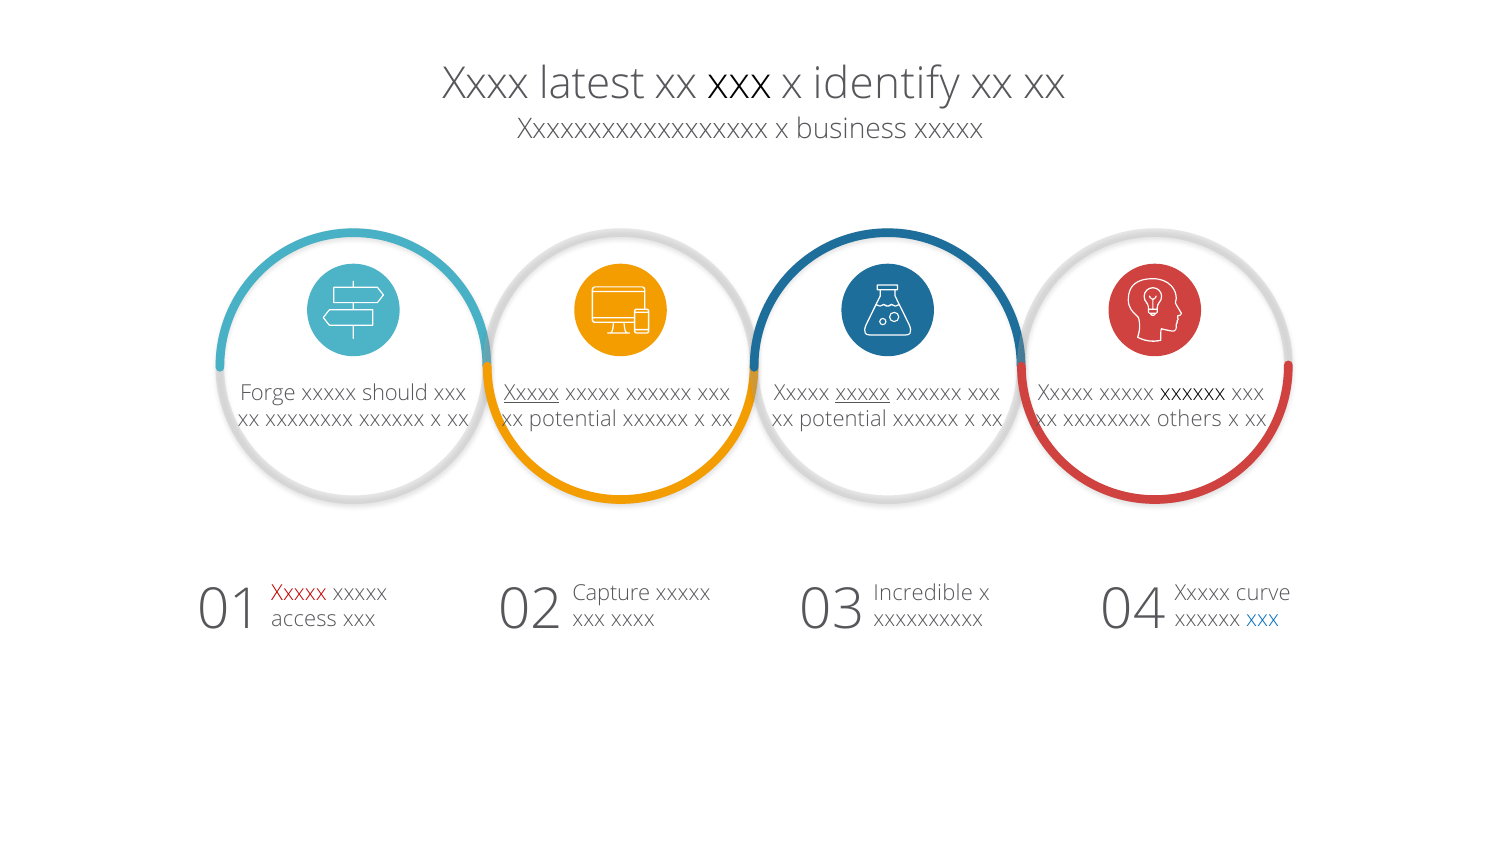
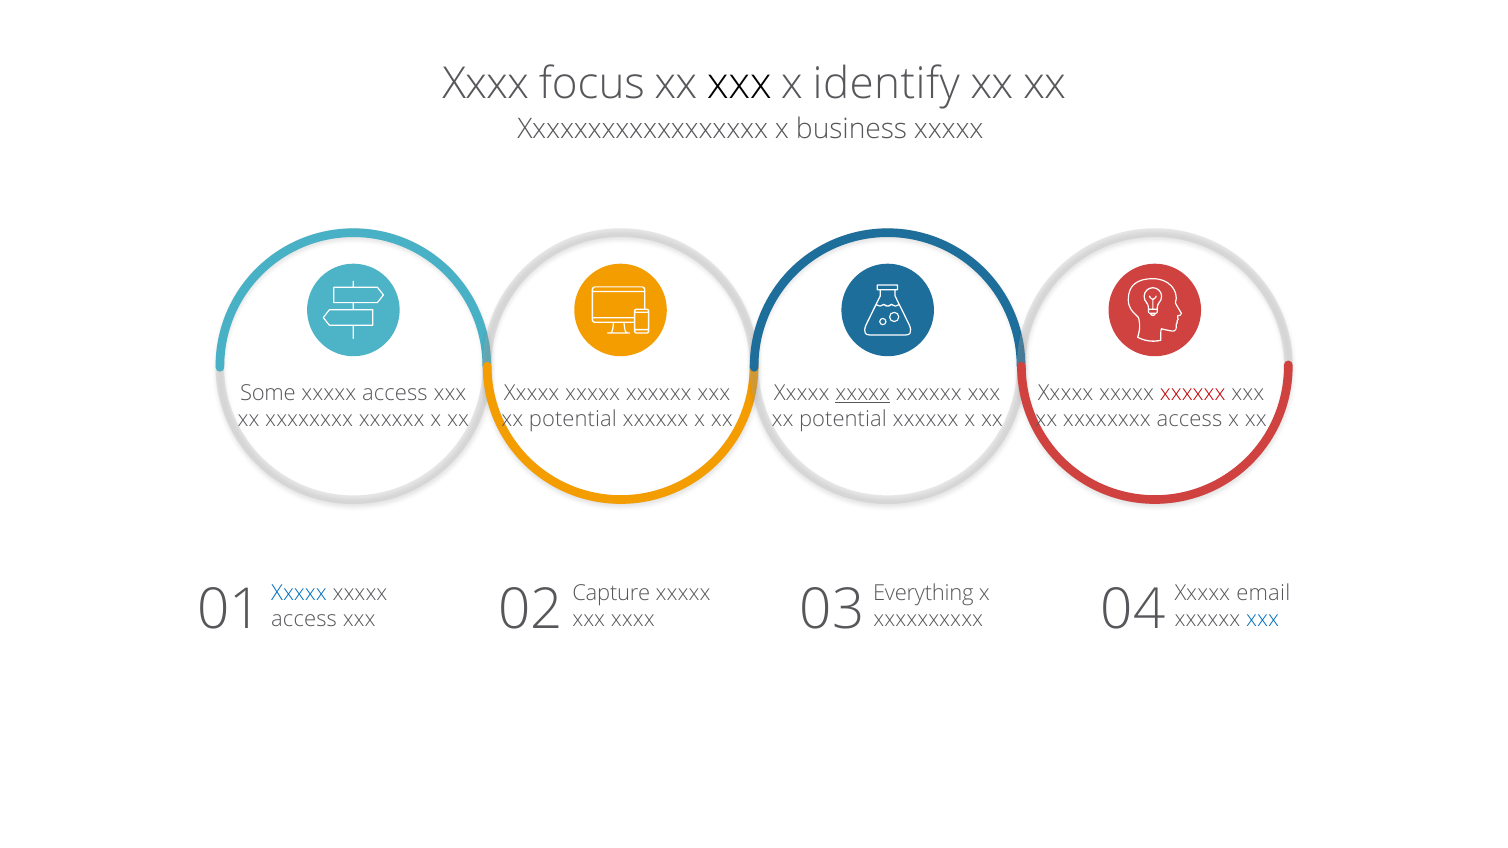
latest: latest -> focus
Forge: Forge -> Some
should at (395, 393): should -> access
Xxxxx at (532, 393) underline: present -> none
xxxxxx at (1193, 393) colour: black -> red
xxxxxxxx others: others -> access
Xxxxx at (299, 593) colour: red -> blue
Incredible: Incredible -> Everything
curve: curve -> email
